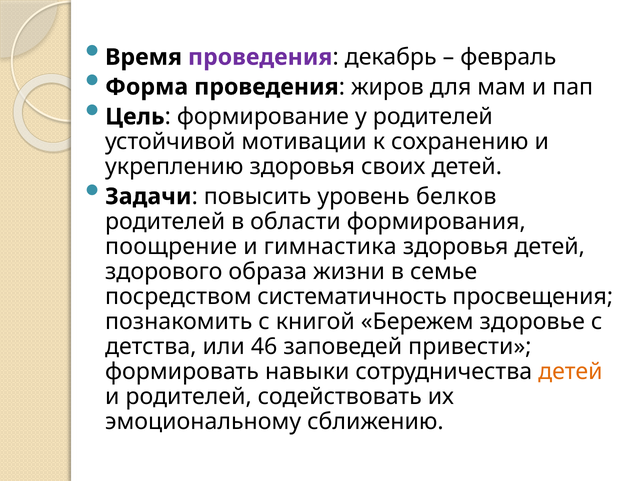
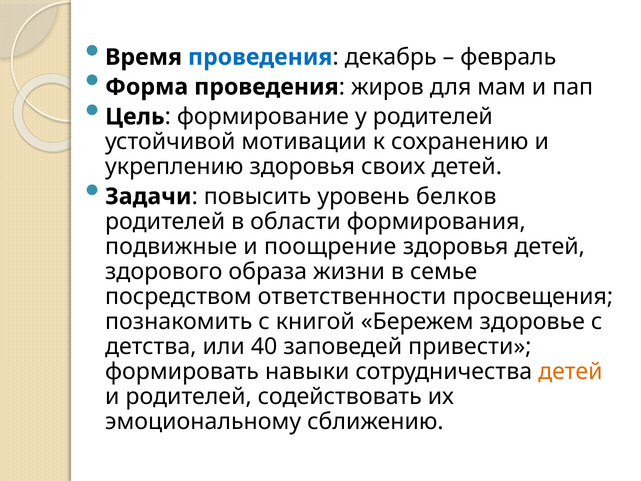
проведения at (260, 57) colour: purple -> blue
поощрение: поощрение -> подвижные
гимнастика: гимнастика -> поощрение
систематичность: систематичность -> ответственности
46: 46 -> 40
